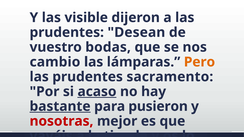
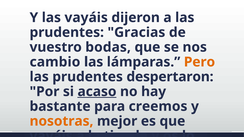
las visible: visible -> vayáis
Desean: Desean -> Gracias
sacramento: sacramento -> despertaron
bastante underline: present -> none
pusieron: pusieron -> creemos
nosotras colour: red -> orange
